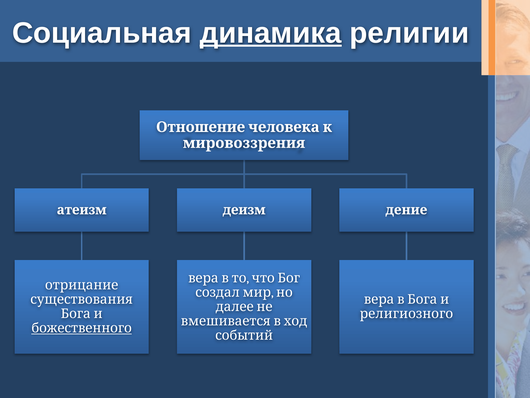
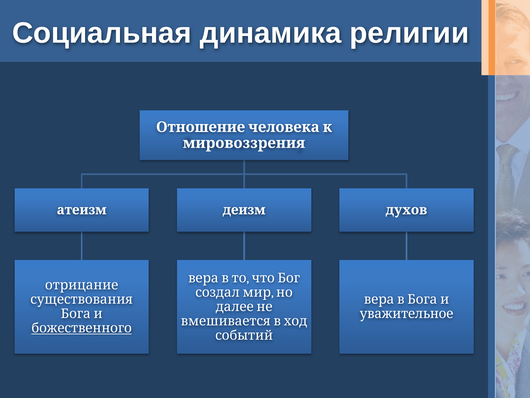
динамика underline: present -> none
дение: дение -> духов
религиозного: религиозного -> уважительное
